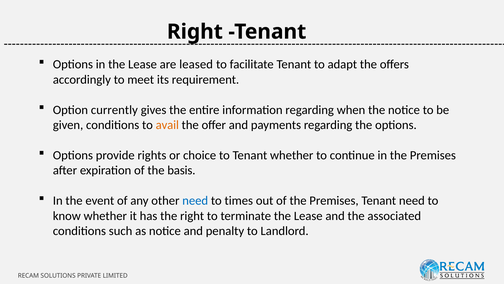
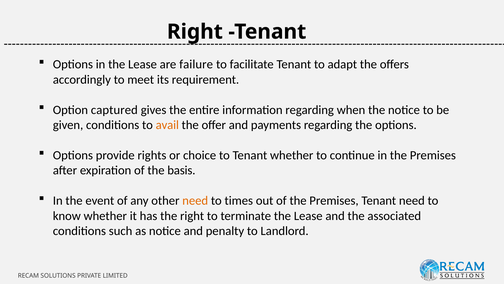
leased: leased -> failure
currently: currently -> captured
need at (195, 200) colour: blue -> orange
